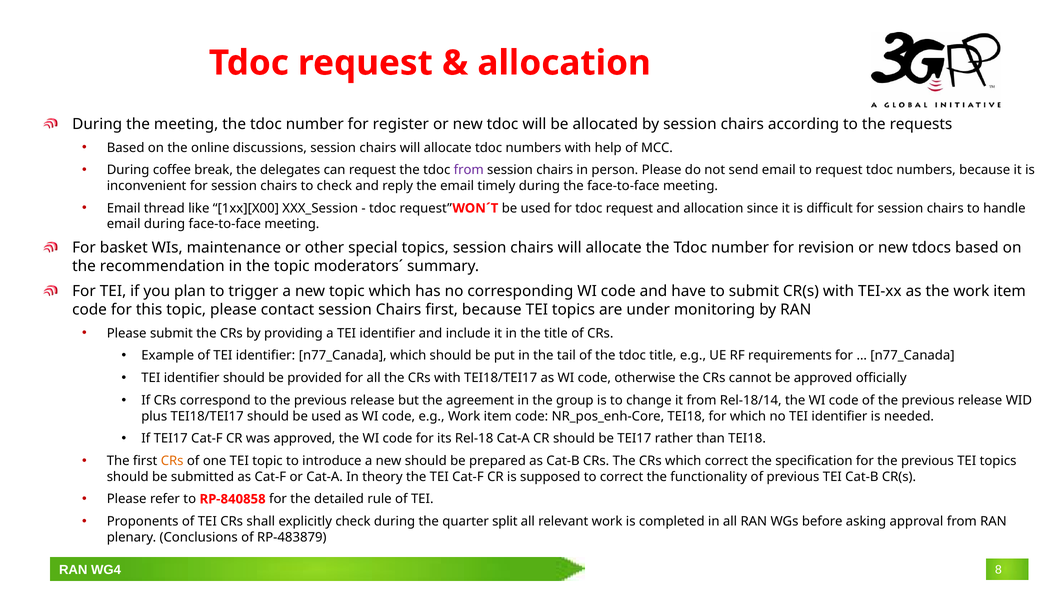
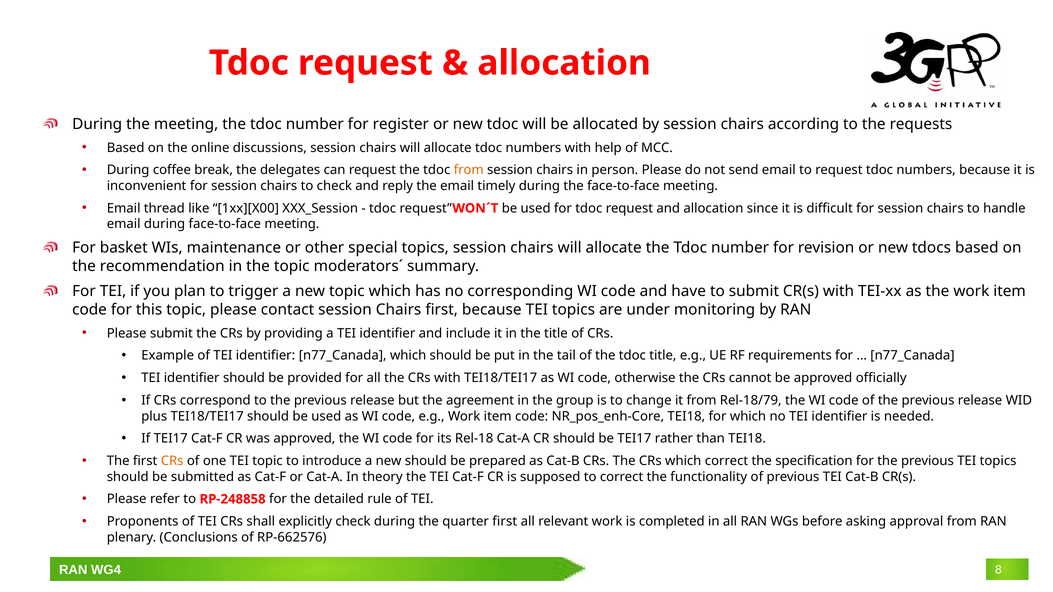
from at (469, 170) colour: purple -> orange
Rel-18/14: Rel-18/14 -> Rel-18/79
RP-840858: RP-840858 -> RP-248858
quarter split: split -> first
RP-483879: RP-483879 -> RP-662576
